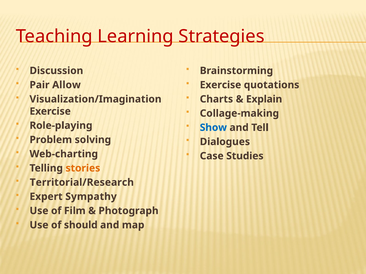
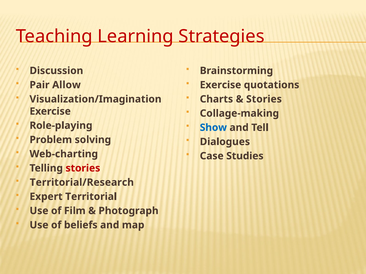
Explain at (264, 99): Explain -> Stories
stories at (83, 168) colour: orange -> red
Sympathy: Sympathy -> Territorial
should: should -> beliefs
